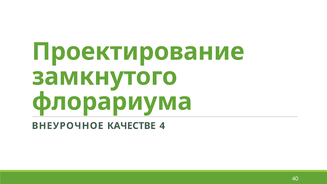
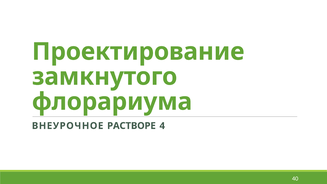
КАЧЕСТВЕ: КАЧЕСТВЕ -> РАСТВОРЕ
